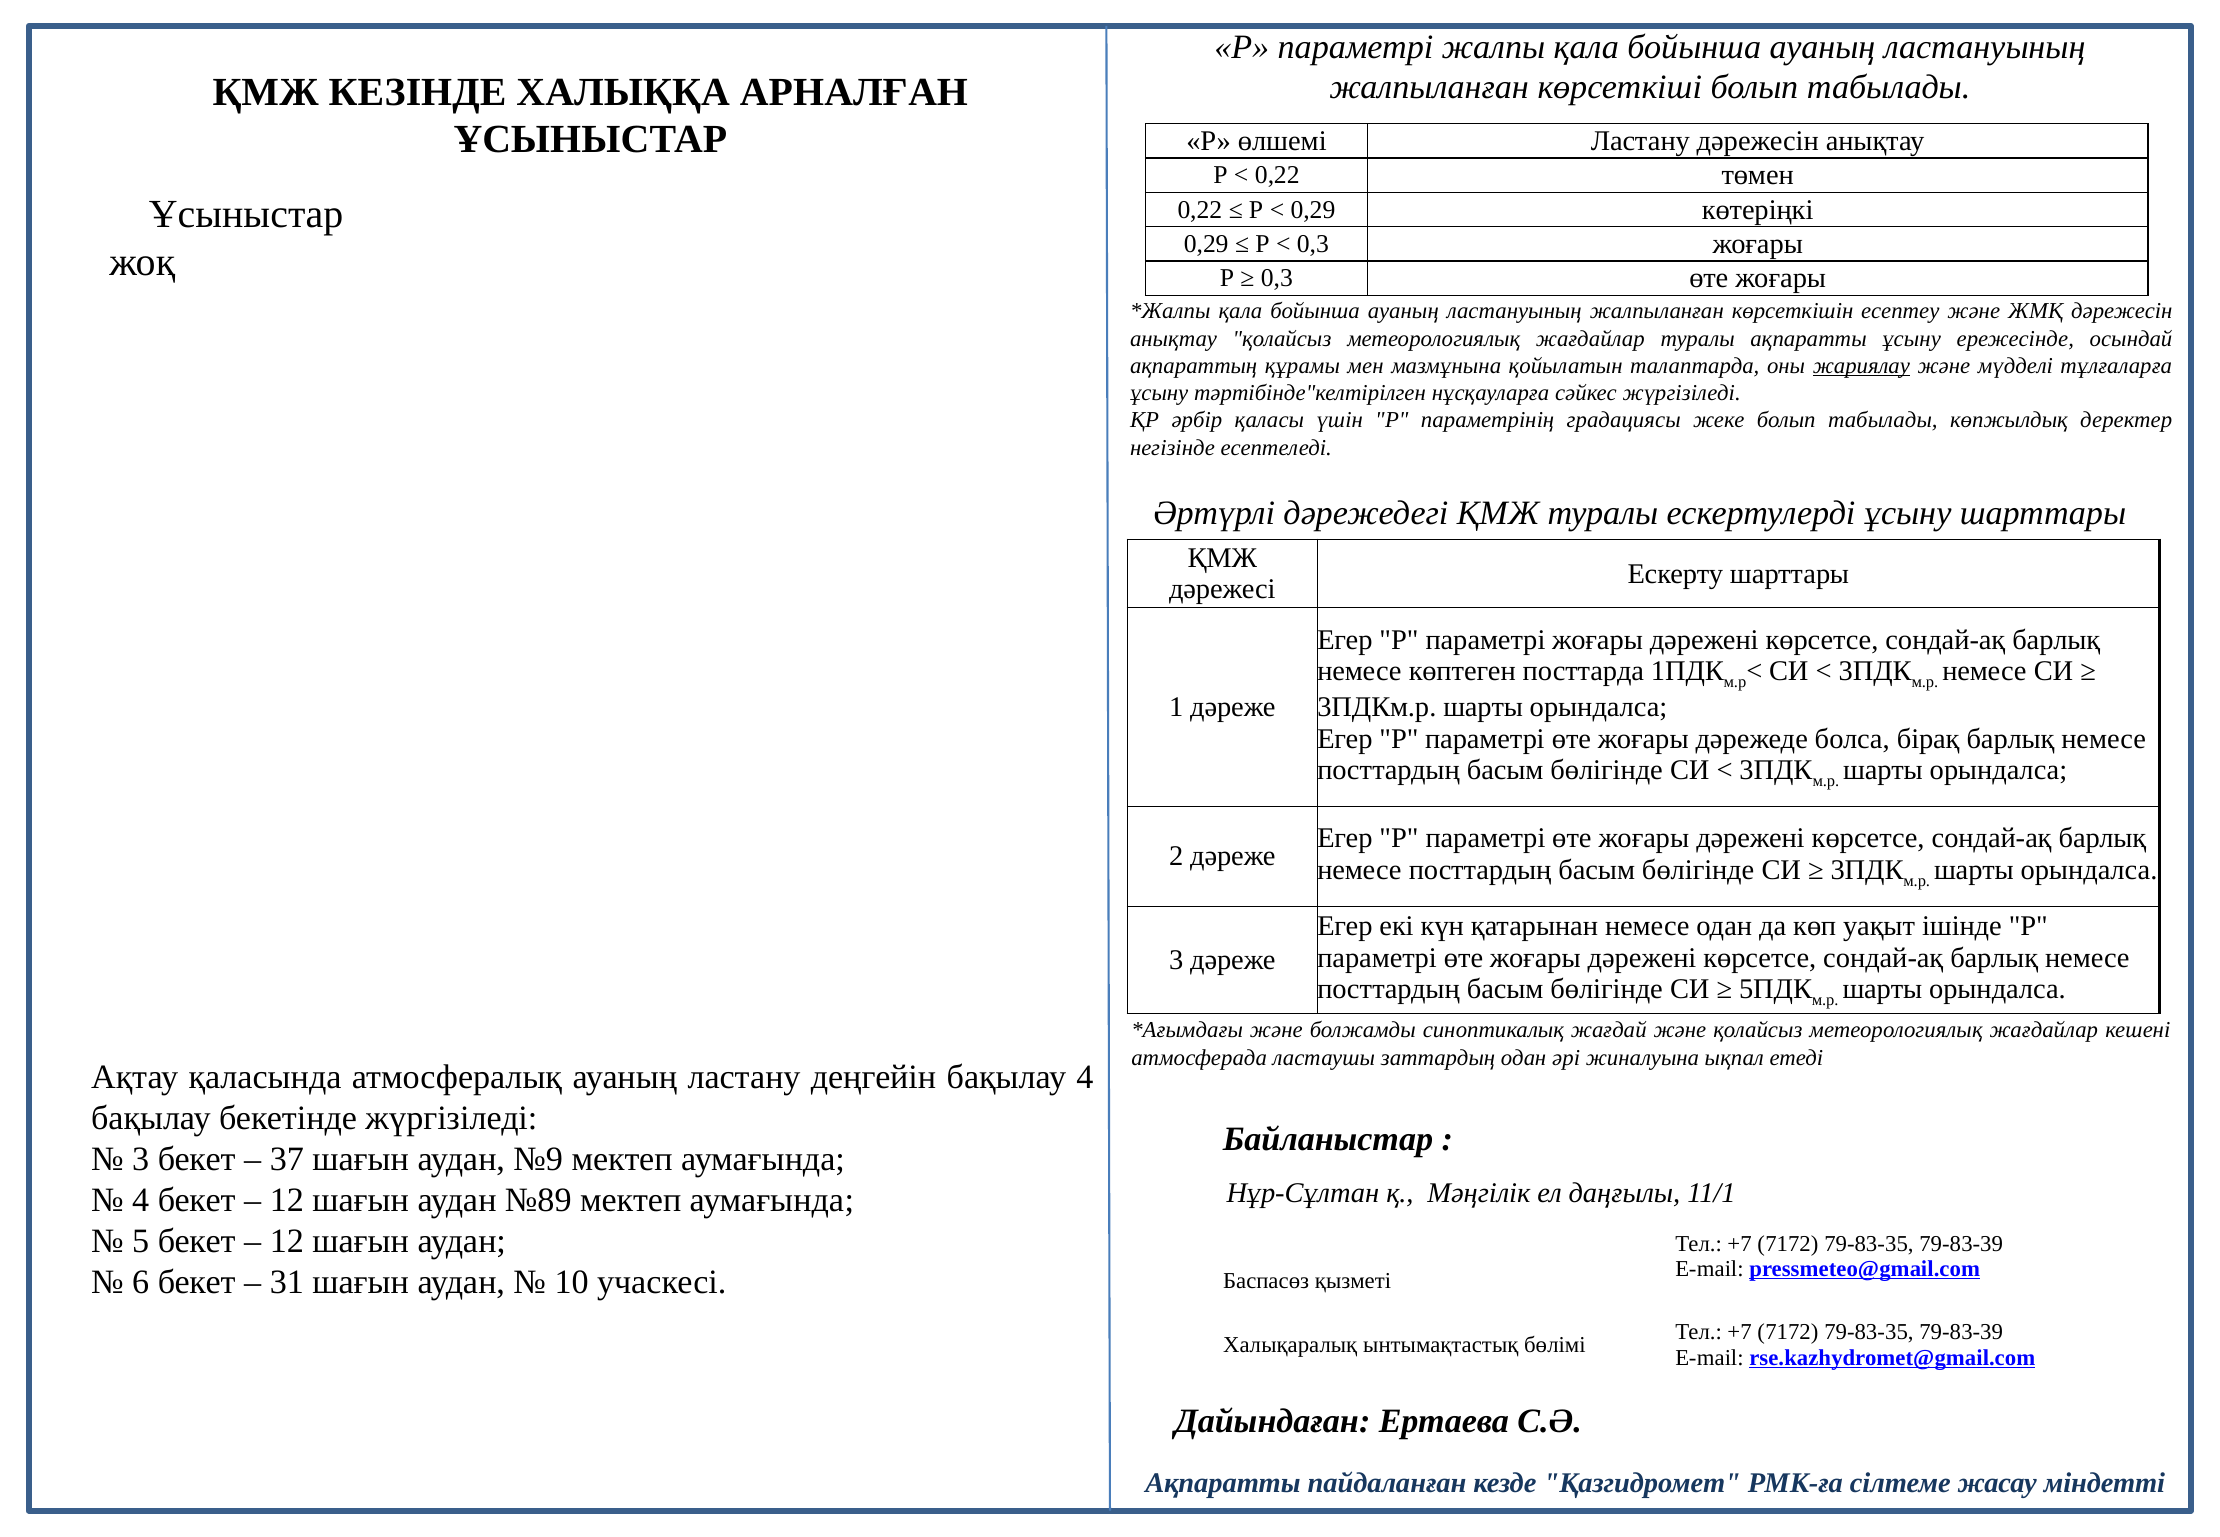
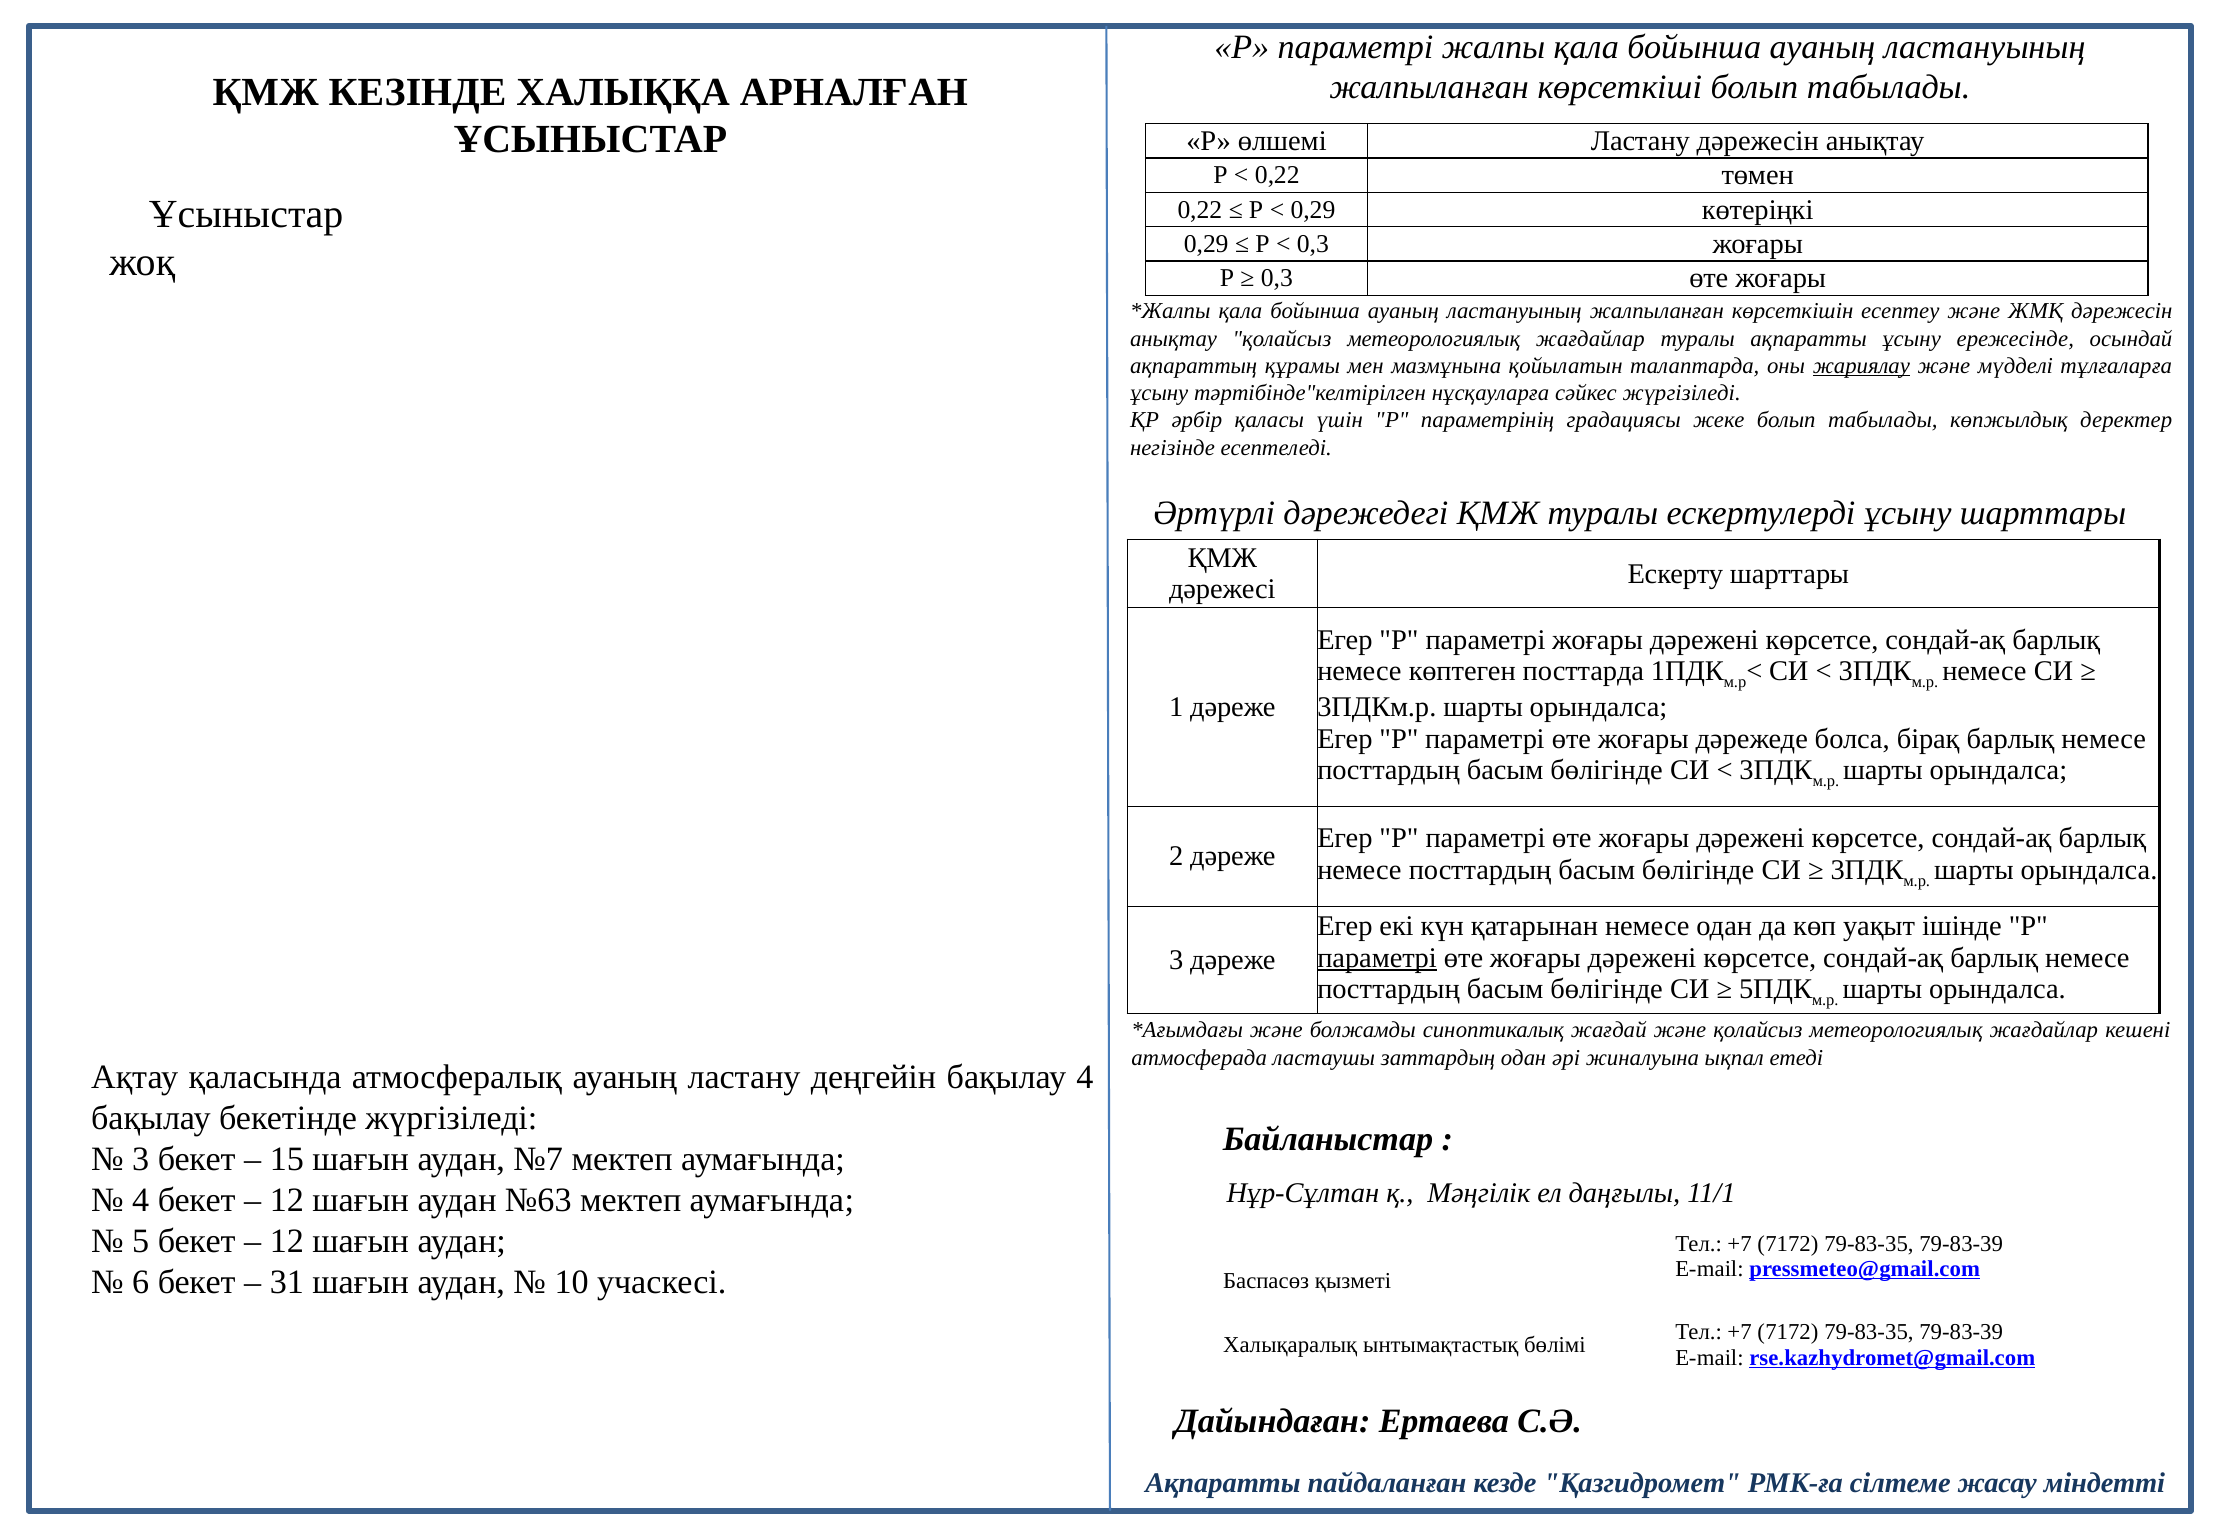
параметрі at (1377, 958) underline: none -> present
37: 37 -> 15
№9: №9 -> №7
№89: №89 -> №63
